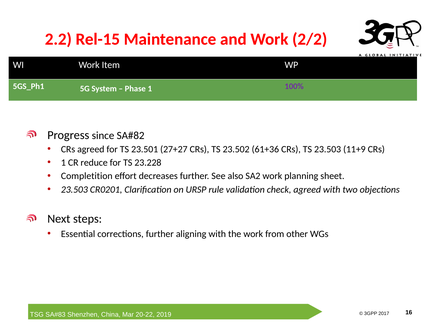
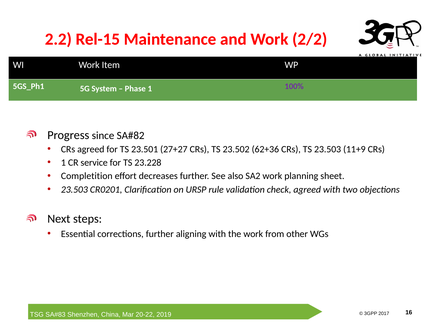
61+36: 61+36 -> 62+36
reduce: reduce -> service
